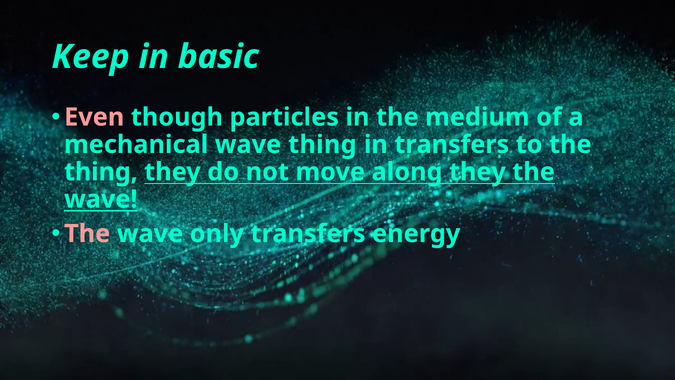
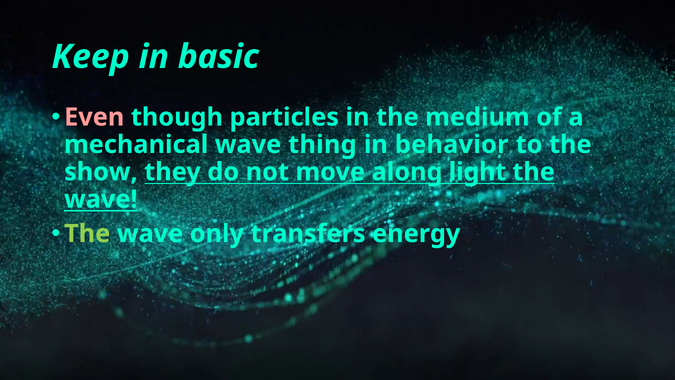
in transfers: transfers -> behavior
thing at (101, 172): thing -> show
along they: they -> light
The at (87, 234) colour: pink -> light green
